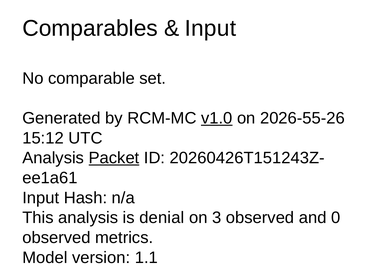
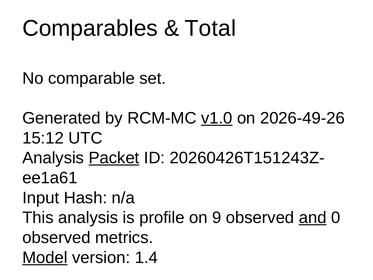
Input at (210, 28): Input -> Total
2026-55-26: 2026-55-26 -> 2026-49-26
denial: denial -> profile
3: 3 -> 9
and underline: none -> present
Model underline: none -> present
1.1: 1.1 -> 1.4
